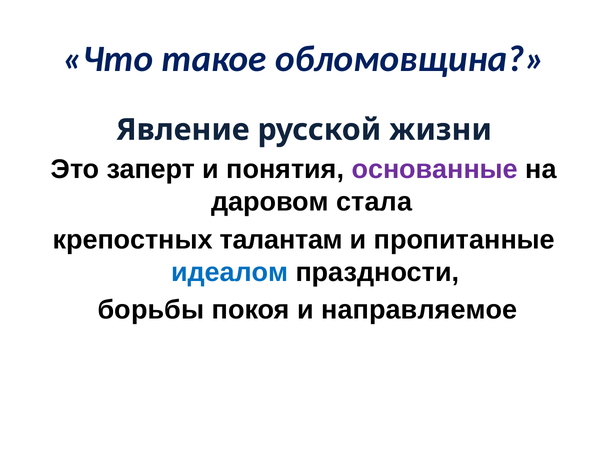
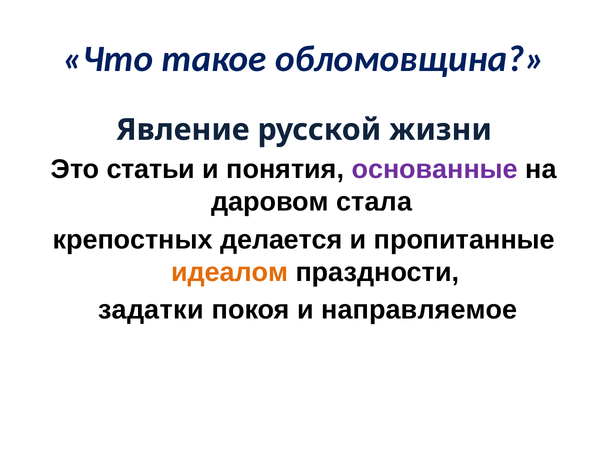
заперт: заперт -> статьи
талантам: талантам -> делается
идеалом colour: blue -> orange
борьбы: борьбы -> задатки
